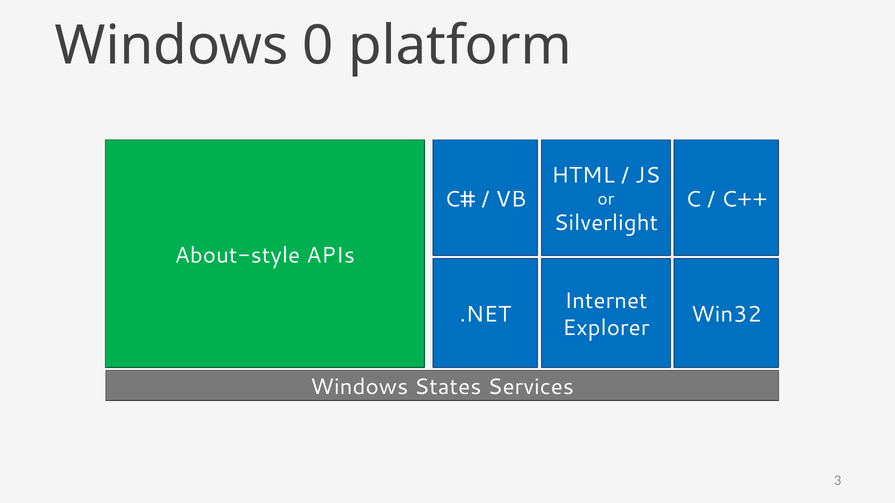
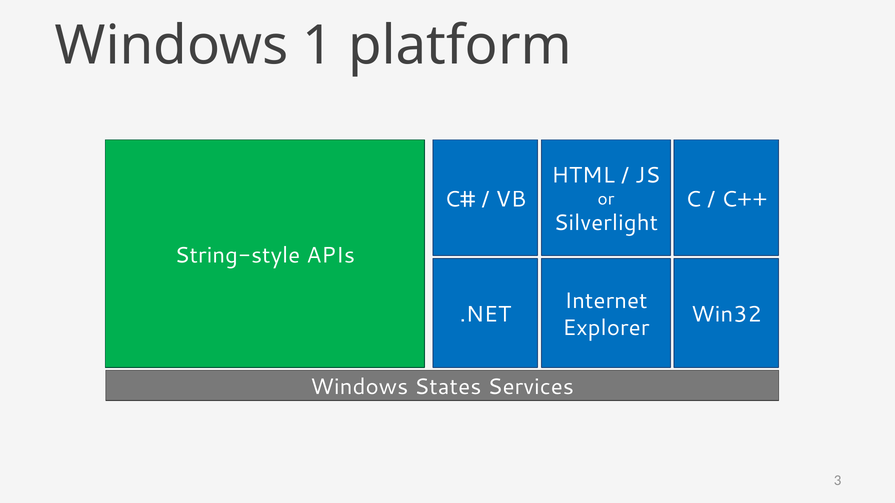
0: 0 -> 1
About-style: About-style -> String-style
